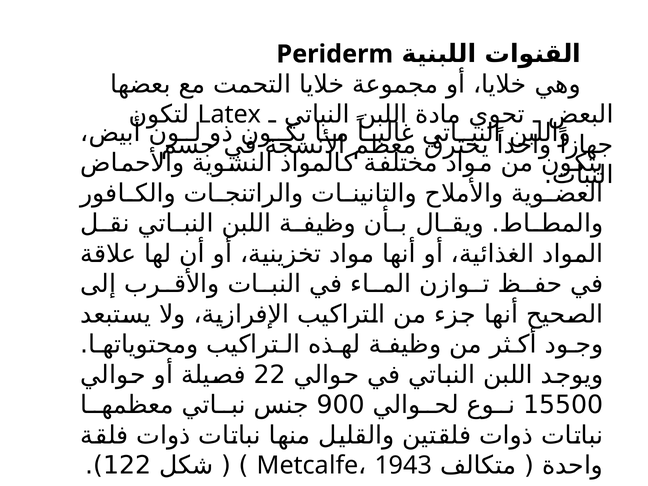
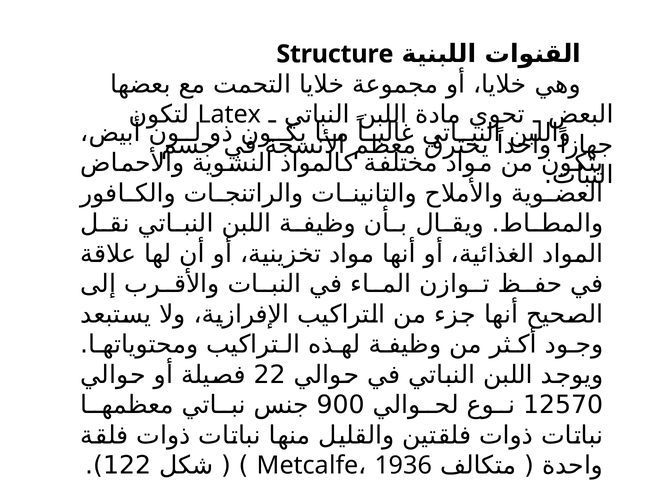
Periderm: Periderm -> Structure
15500: 15500 -> 12570
1943: 1943 -> 1936
